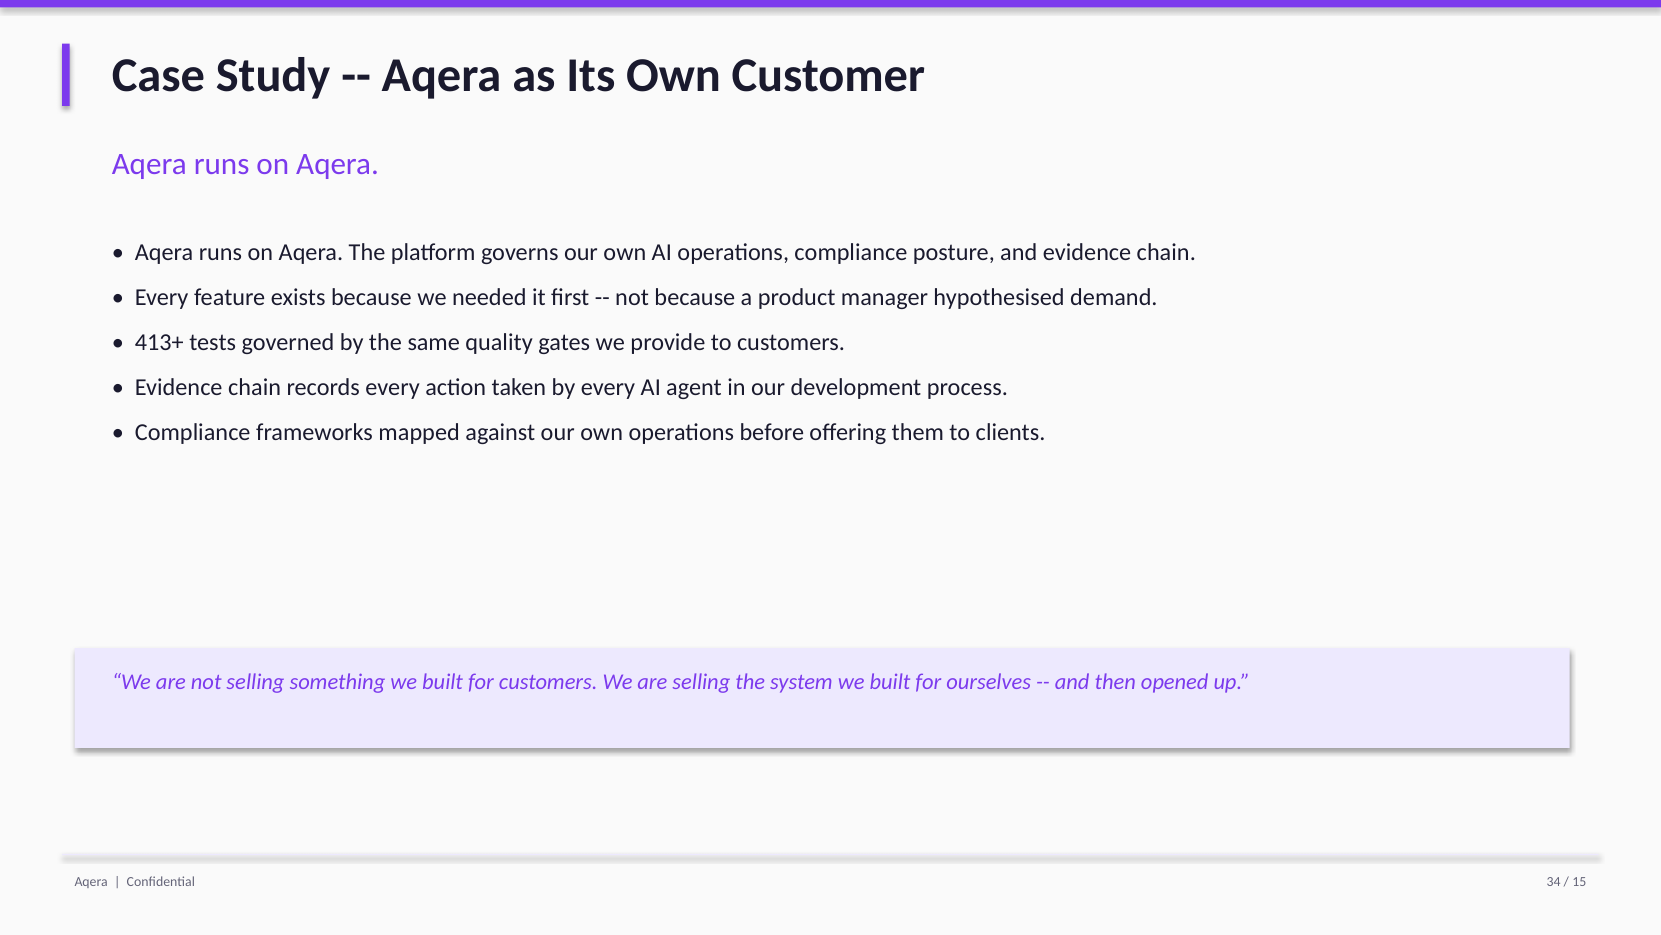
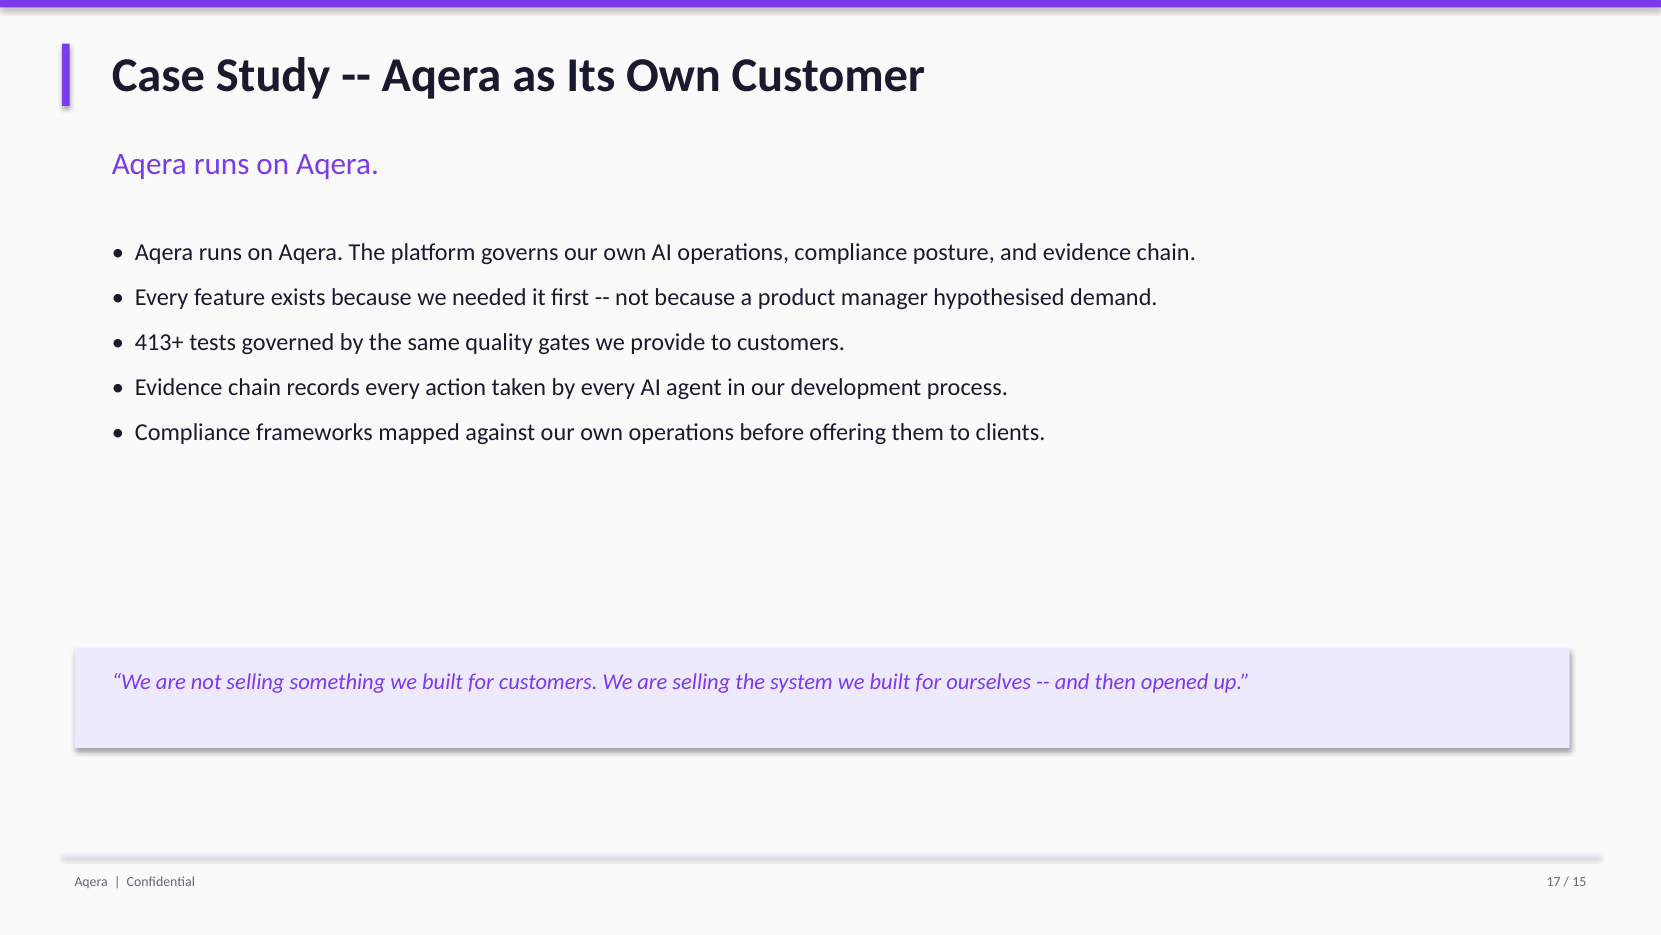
34: 34 -> 17
